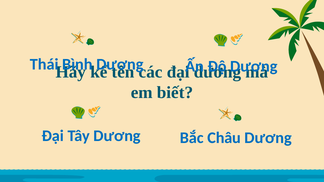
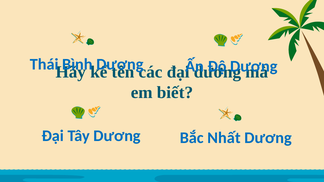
Châu: Châu -> Nhất
